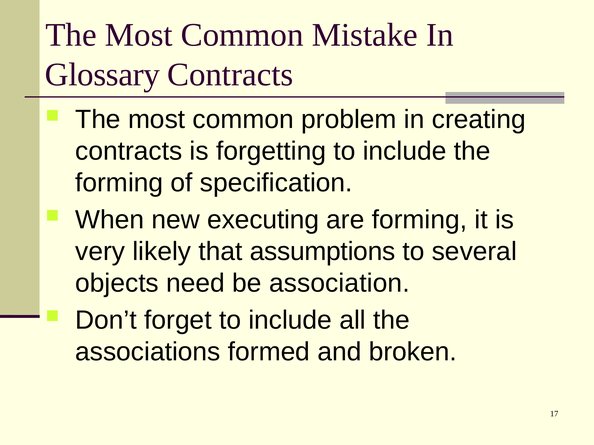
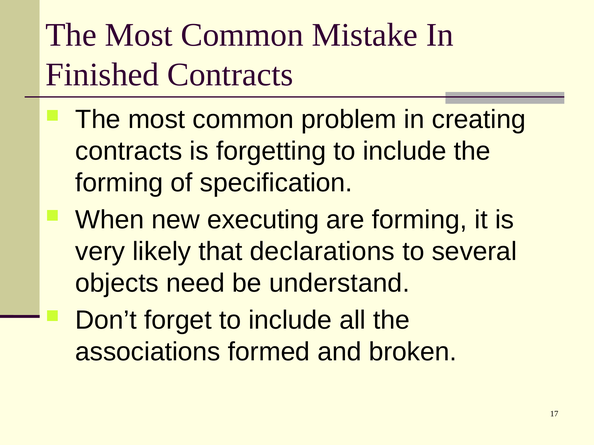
Glossary: Glossary -> Finished
assumptions: assumptions -> declarations
association: association -> understand
